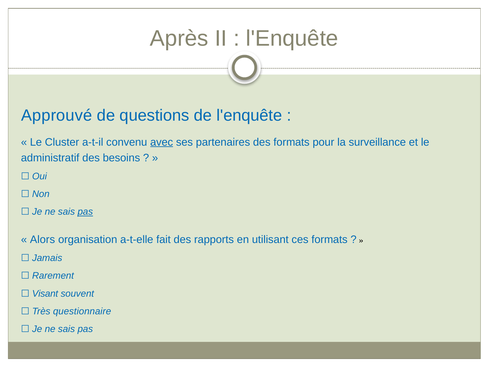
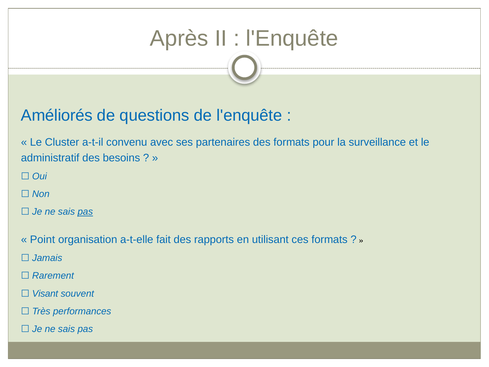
Approuvé: Approuvé -> Améliorés
avec underline: present -> none
Alors: Alors -> Point
questionnaire: questionnaire -> performances
